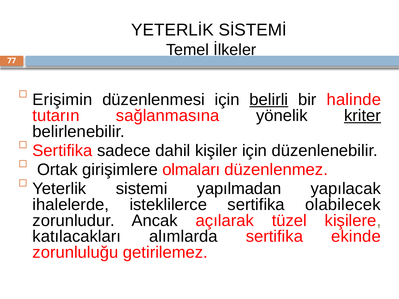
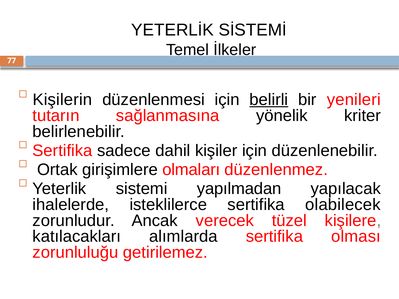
Erişimin: Erişimin -> Kişilerin
halinde: halinde -> yenileri
kriter underline: present -> none
açılarak: açılarak -> verecek
ekinde: ekinde -> olması
